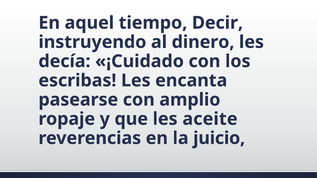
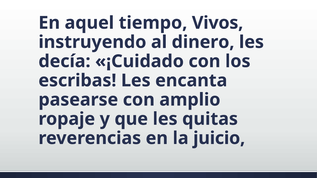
Decir: Decir -> Vivos
aceite: aceite -> quitas
